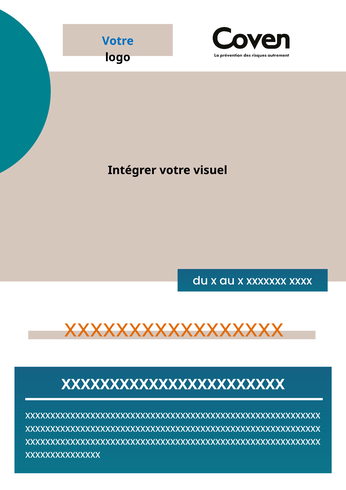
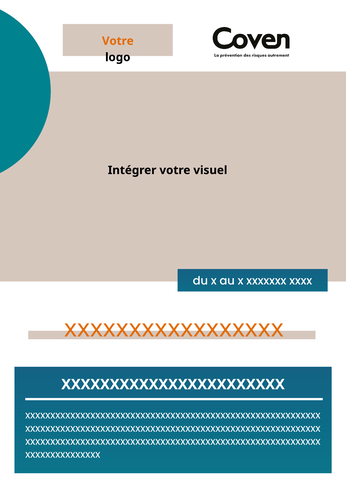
Votre at (118, 41) colour: blue -> orange
